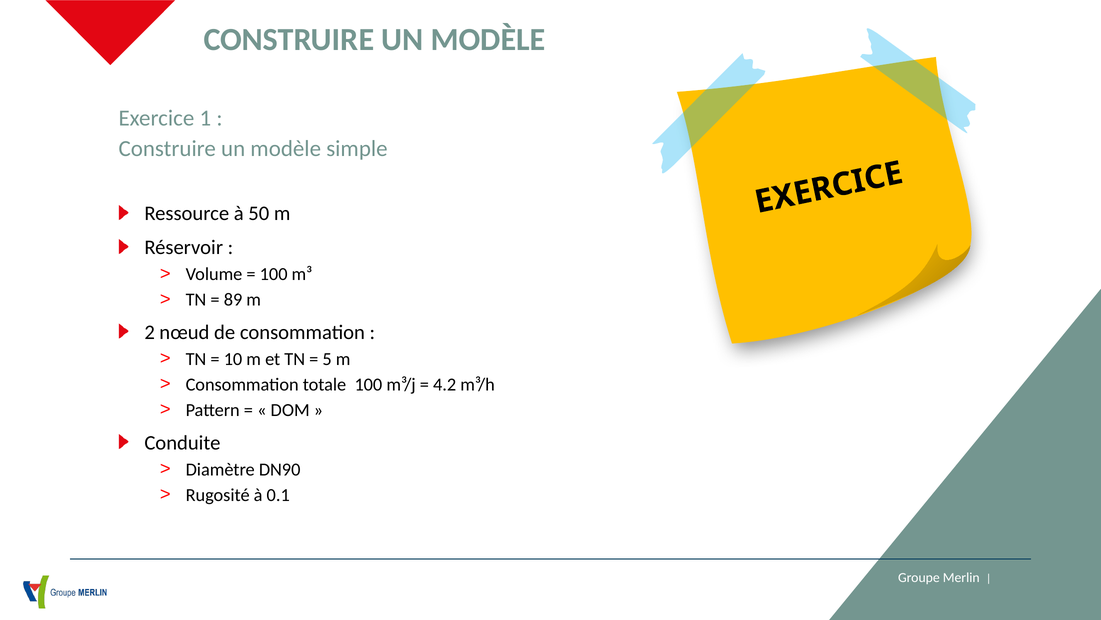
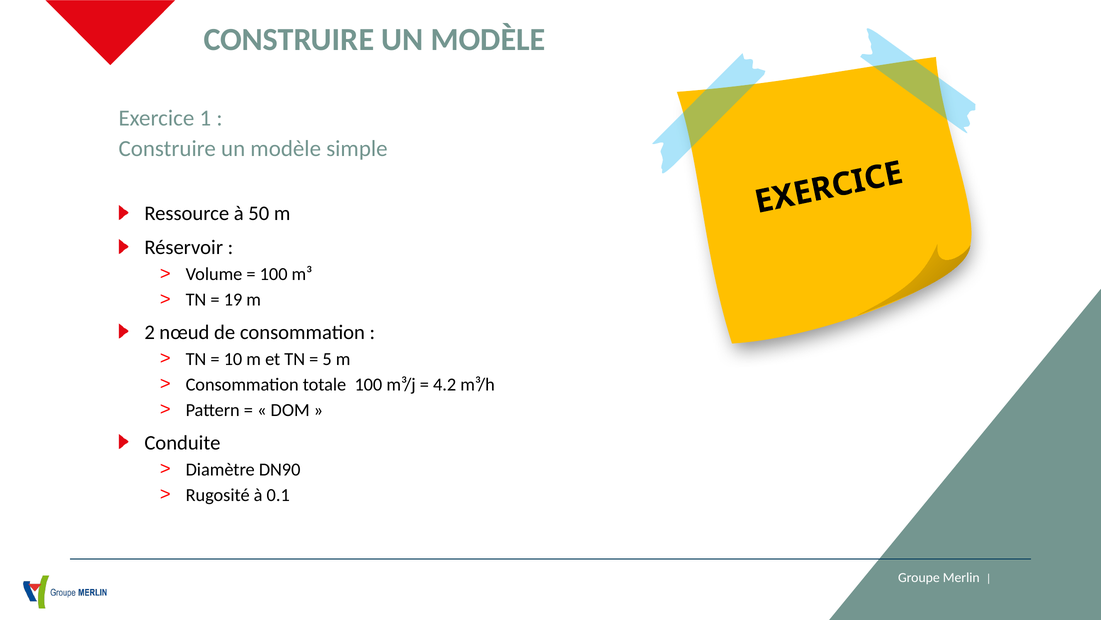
89: 89 -> 19
